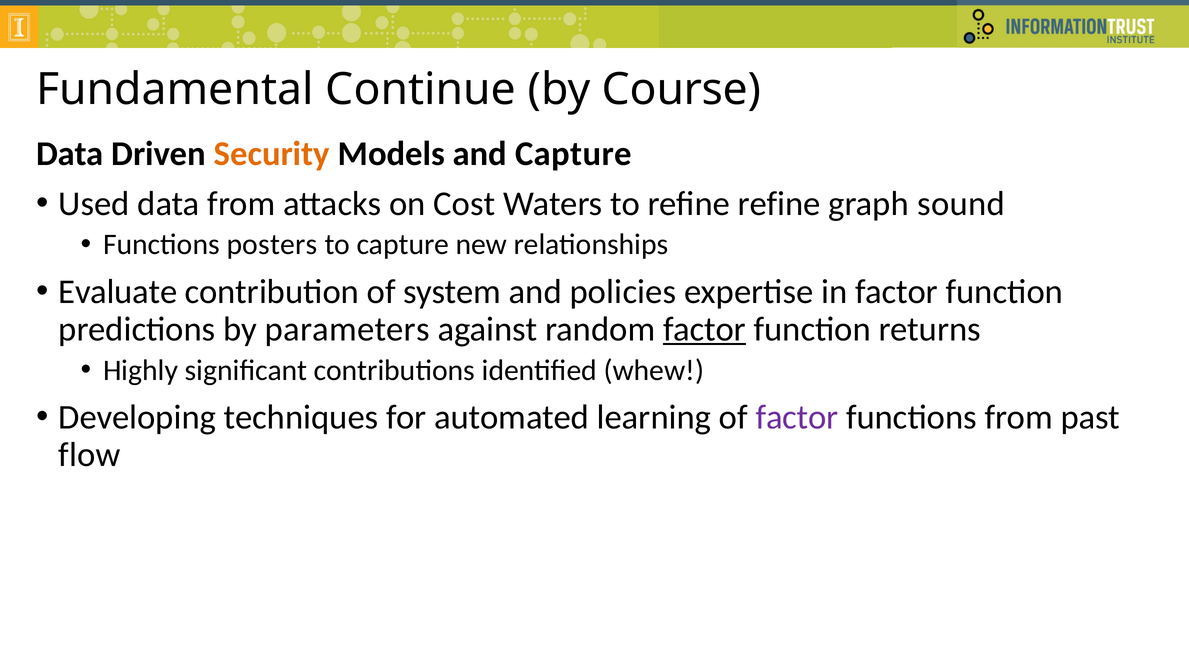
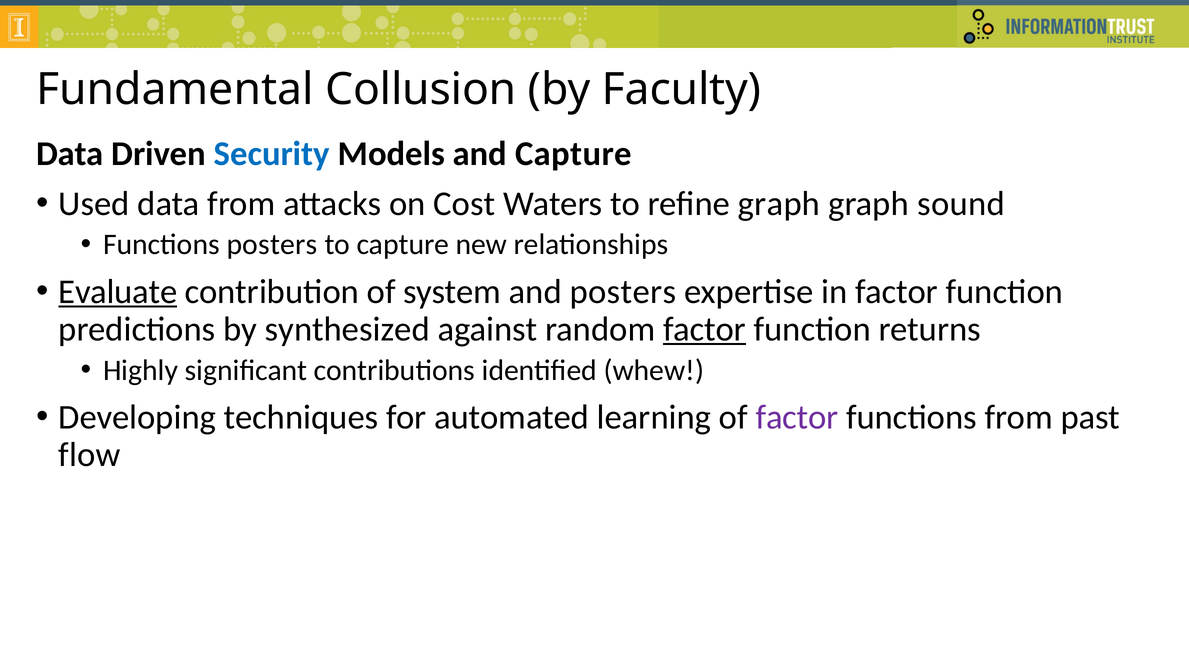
Continue: Continue -> Collusion
Course: Course -> Faculty
Security colour: orange -> blue
refine refine: refine -> graph
Evaluate underline: none -> present
and policies: policies -> posters
parameters: parameters -> synthesized
